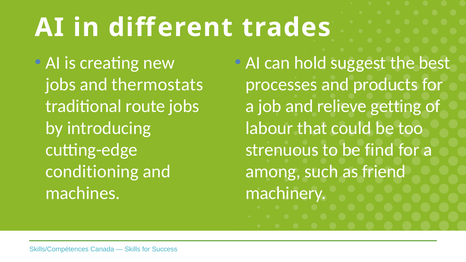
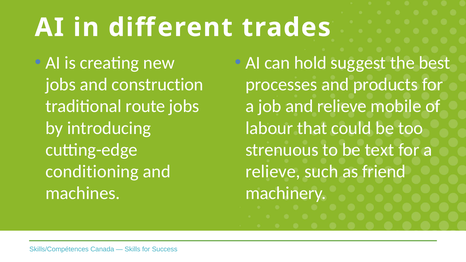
thermostats: thermostats -> construction
getting: getting -> mobile
find: find -> text
among at (273, 172): among -> relieve
